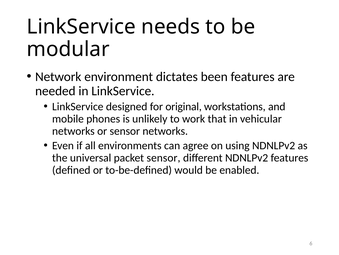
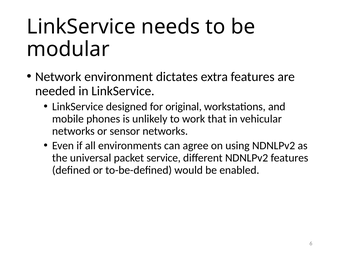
been: been -> extra
packet sensor: sensor -> service
